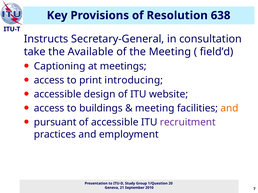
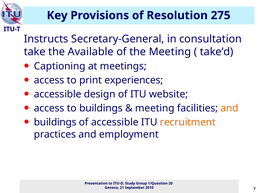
638: 638 -> 275
field’d: field’d -> take’d
introducing: introducing -> experiences
pursuant at (55, 123): pursuant -> buildings
recruitment colour: purple -> orange
